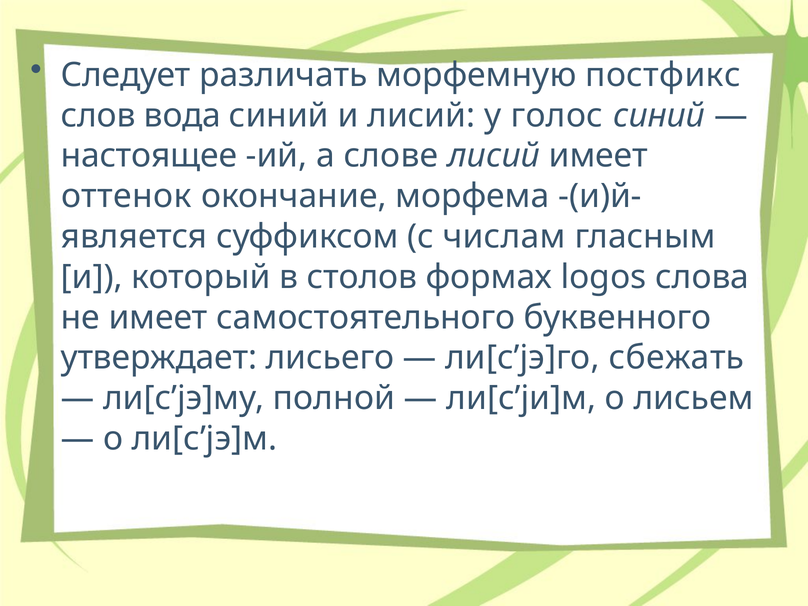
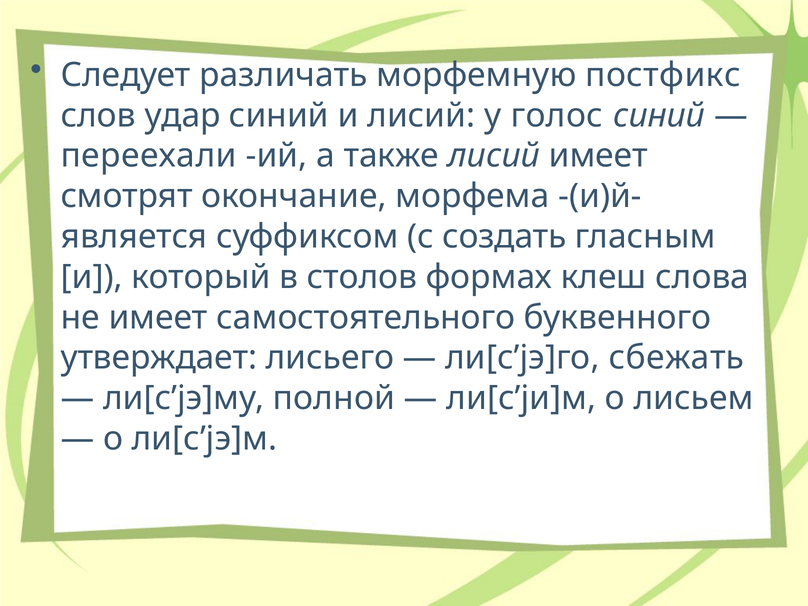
вода: вода -> удар
настоящее: настоящее -> переехали
слове: слове -> также
оттенок: оттенок -> смотрят
числам: числам -> создать
logos: logos -> клеш
